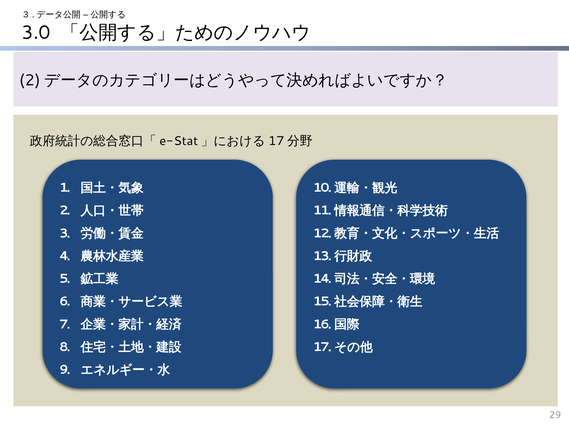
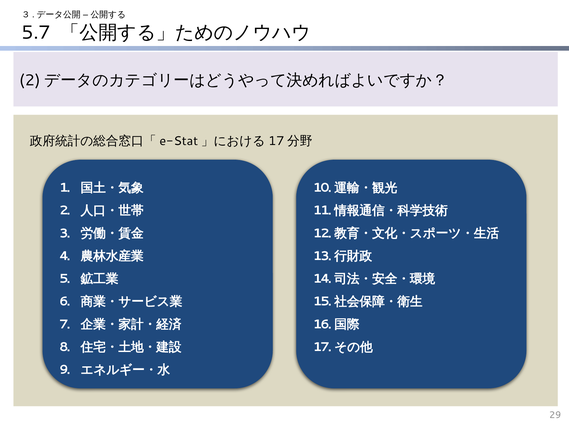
3.0: 3.0 -> 5.7
